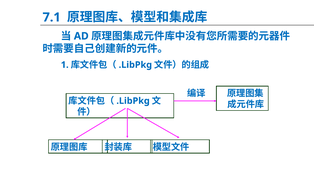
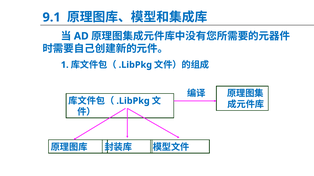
7.1: 7.1 -> 9.1
